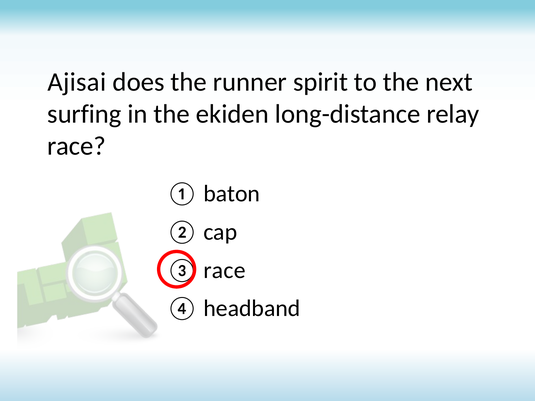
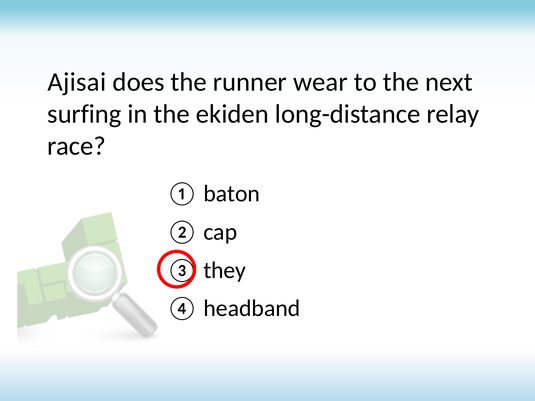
spirit: spirit -> wear
race at (225, 270): race -> they
